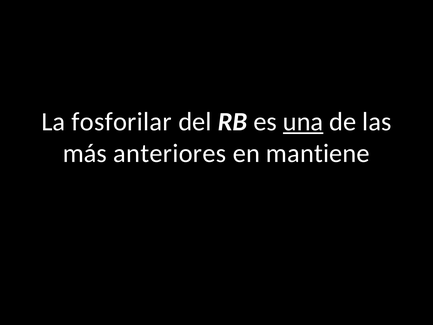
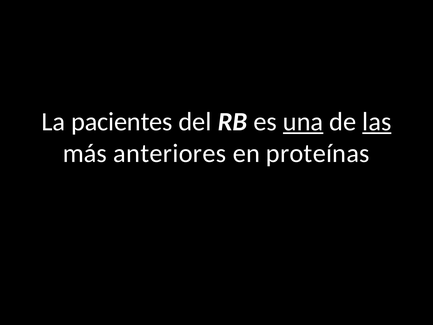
fosforilar: fosforilar -> pacientes
las underline: none -> present
mantiene: mantiene -> proteínas
